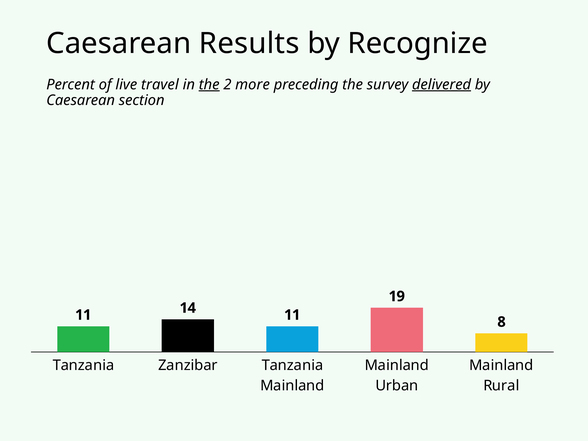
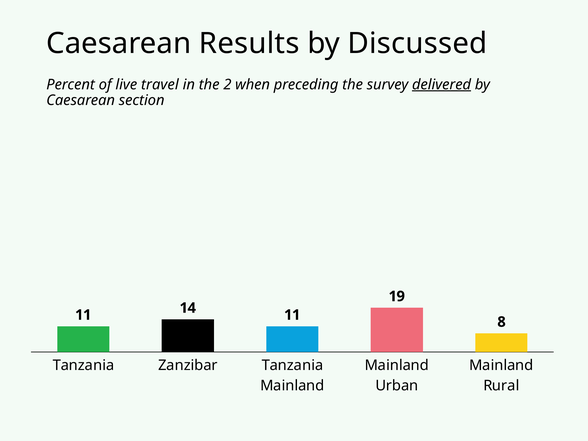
Recognize: Recognize -> Discussed
the at (209, 85) underline: present -> none
more: more -> when
